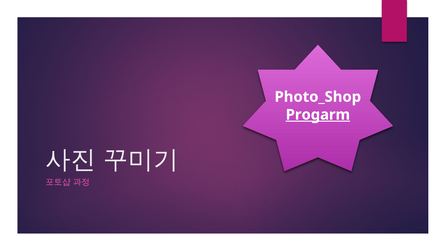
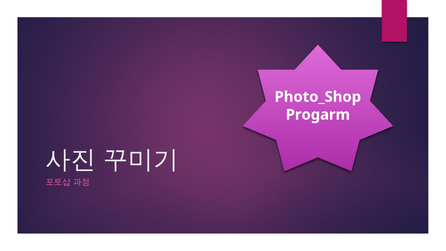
Progarm underline: present -> none
